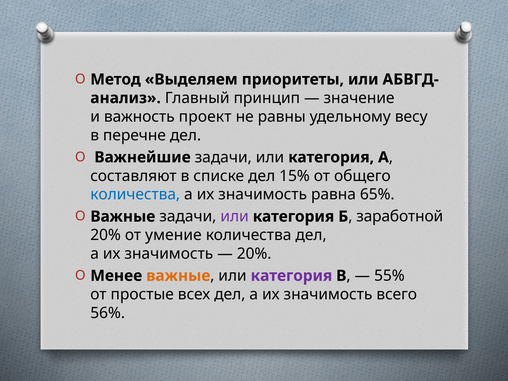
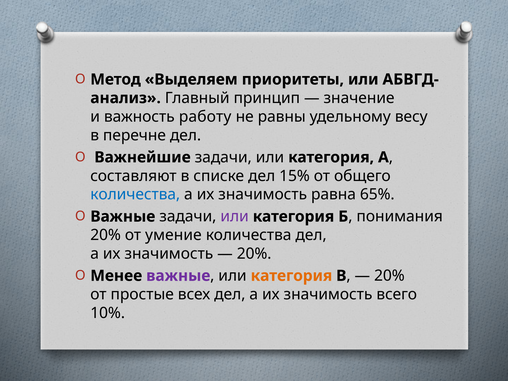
проект: проект -> работу
заработной: заработной -> понимания
важные at (178, 276) colour: orange -> purple
категория at (291, 276) colour: purple -> orange
55% at (389, 276): 55% -> 20%
56%: 56% -> 10%
